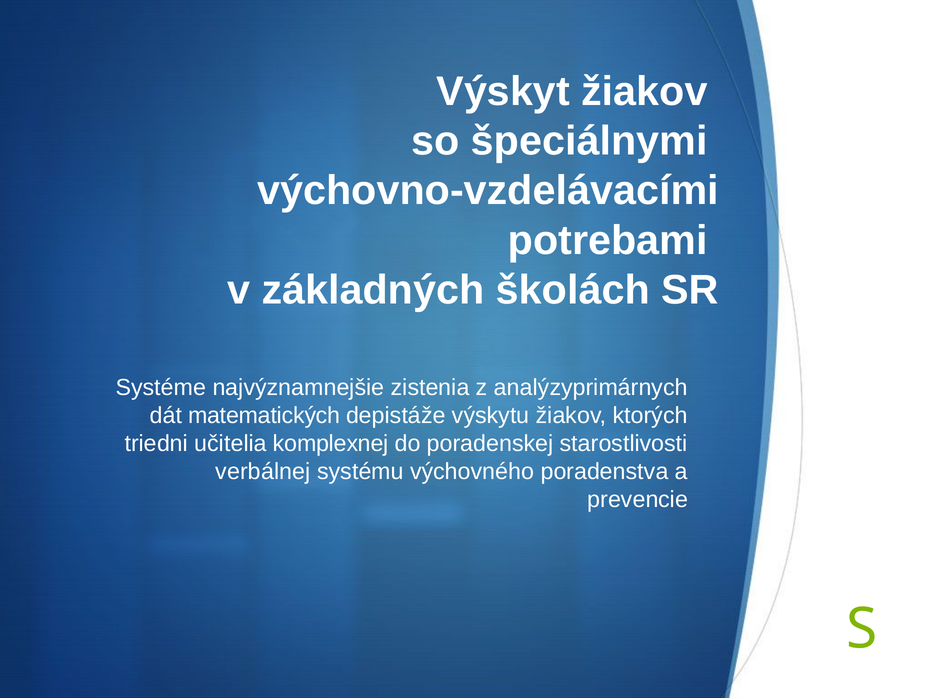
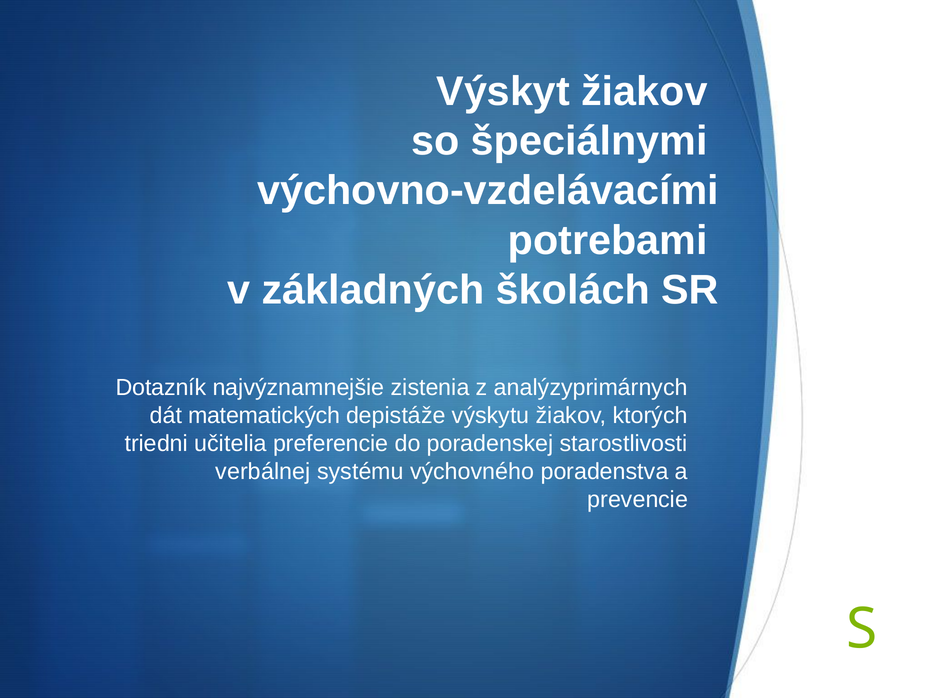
Systéme: Systéme -> Dotazník
komplexnej: komplexnej -> preferencie
